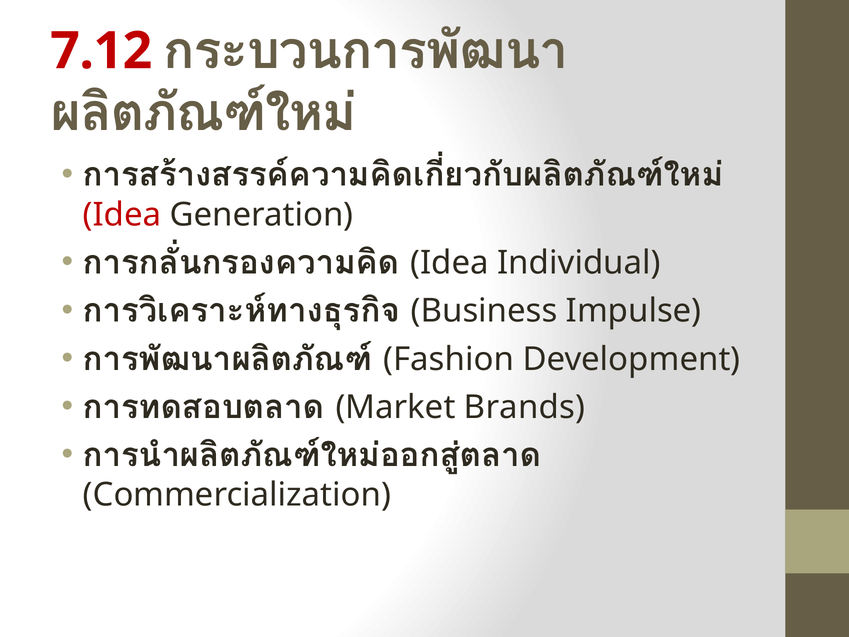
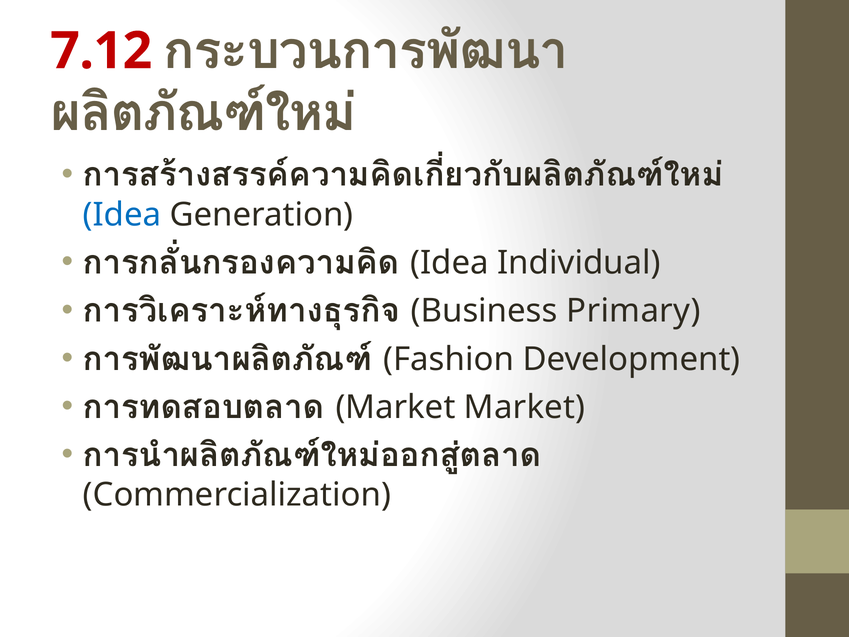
Idea at (122, 215) colour: red -> blue
Impulse: Impulse -> Primary
Market Brands: Brands -> Market
